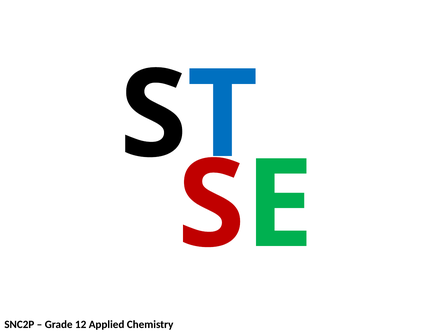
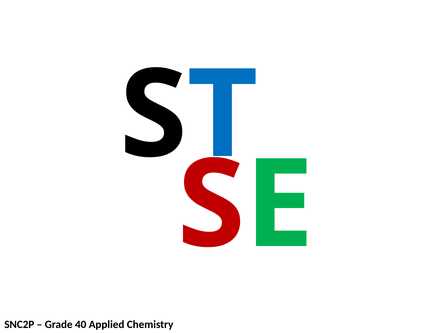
12: 12 -> 40
